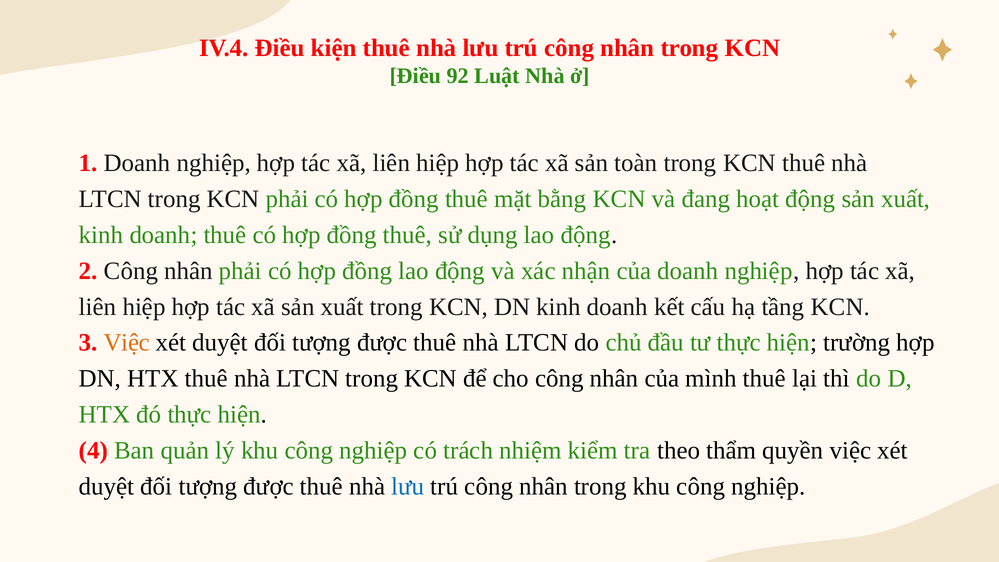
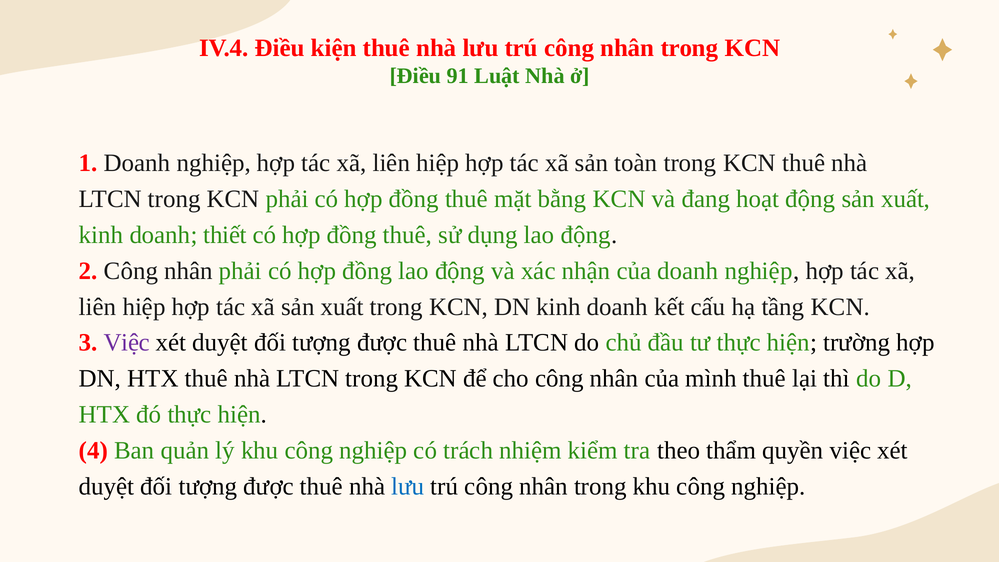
92: 92 -> 91
doanh thuê: thuê -> thiết
Việc at (127, 343) colour: orange -> purple
